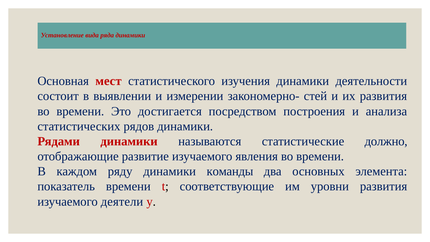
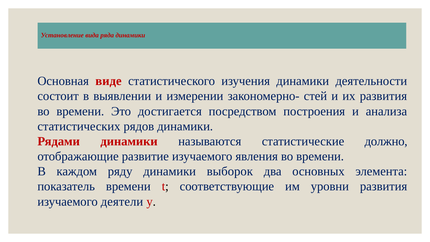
мест: мест -> виде
команды: команды -> выборок
